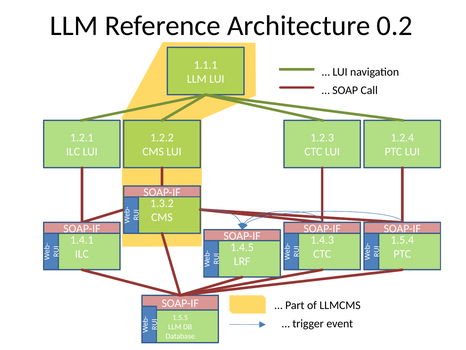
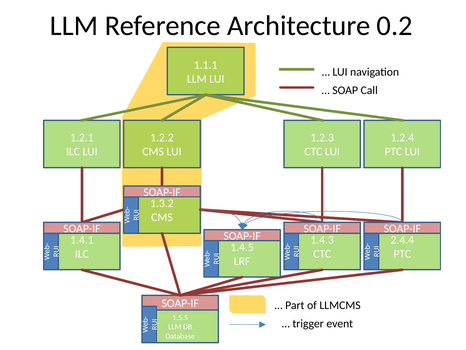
1.5.4: 1.5.4 -> 2.4.4
